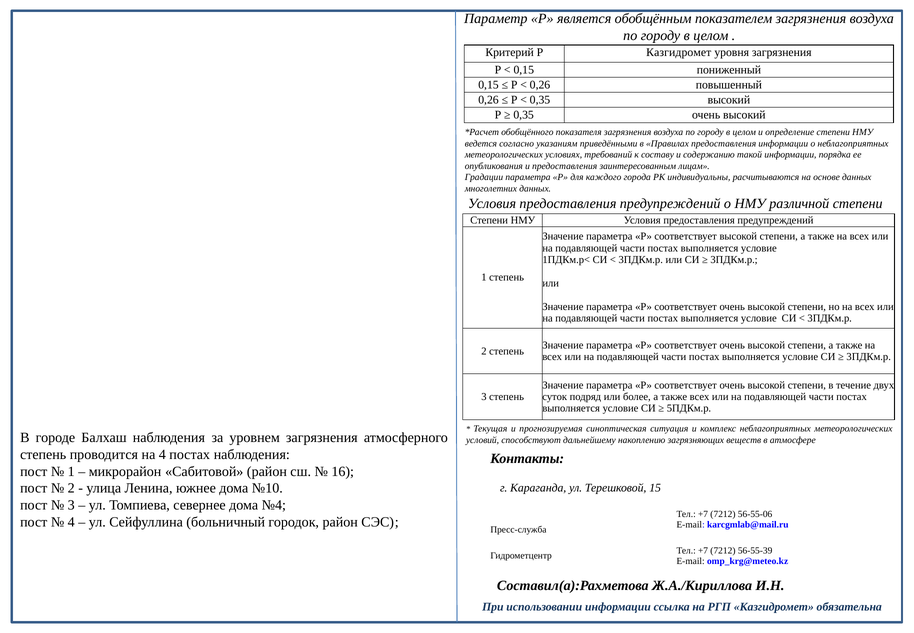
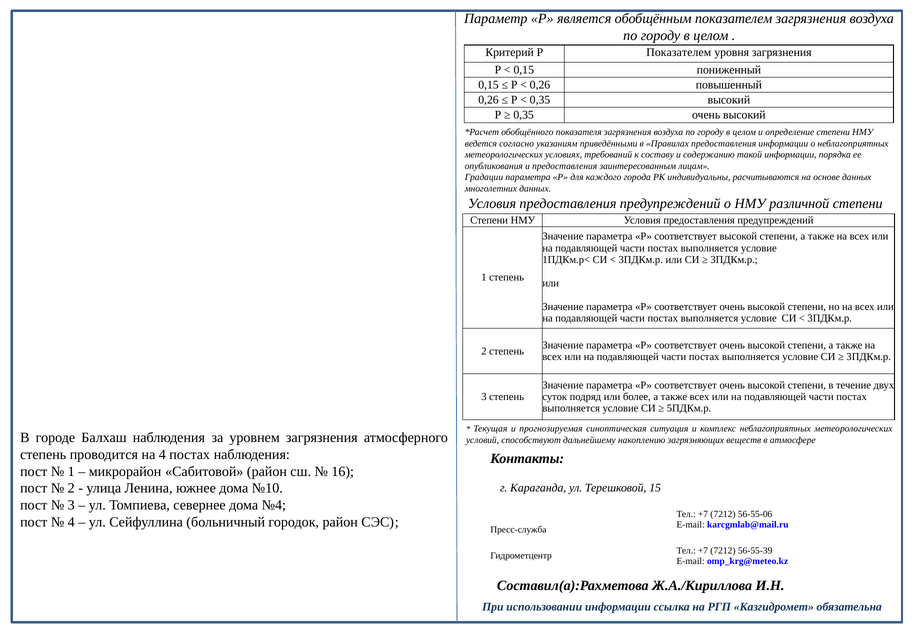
Р Казгидромет: Казгидромет -> Показателем
